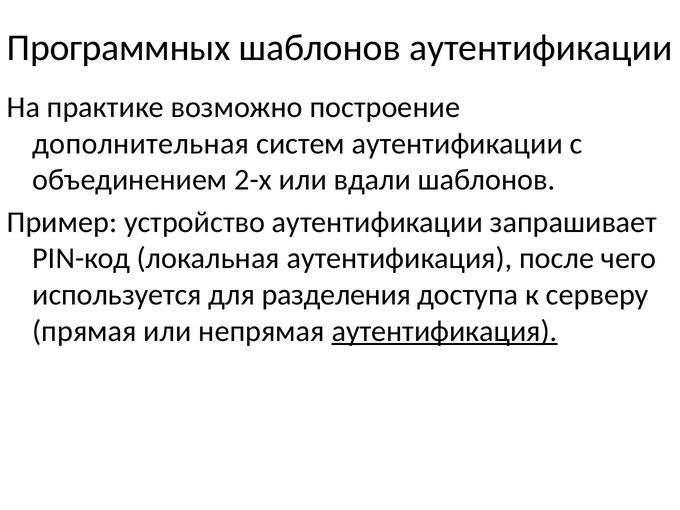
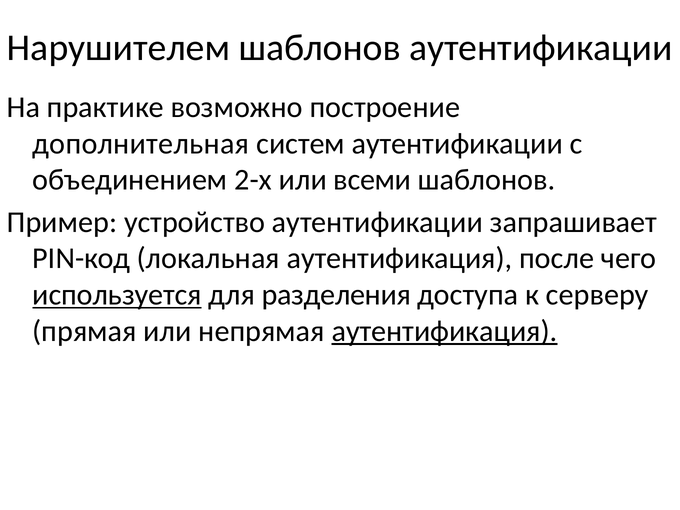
Программных: Программных -> Нарушителем
вдали: вдали -> всеми
используется underline: none -> present
